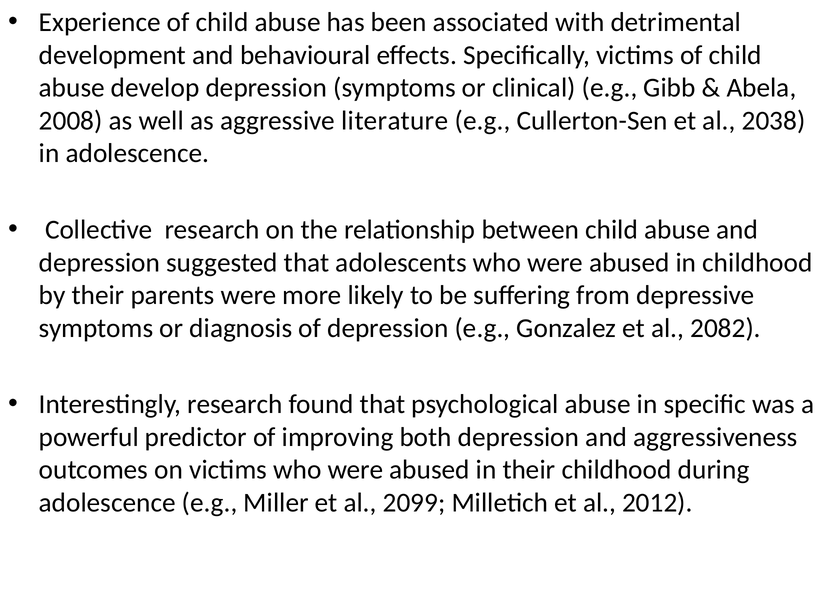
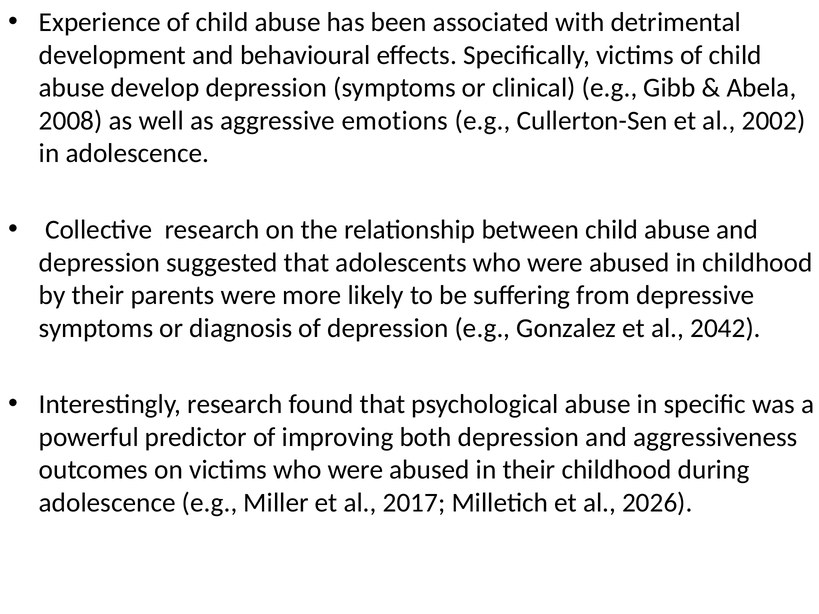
literature: literature -> emotions
2038: 2038 -> 2002
2082: 2082 -> 2042
2099: 2099 -> 2017
2012: 2012 -> 2026
